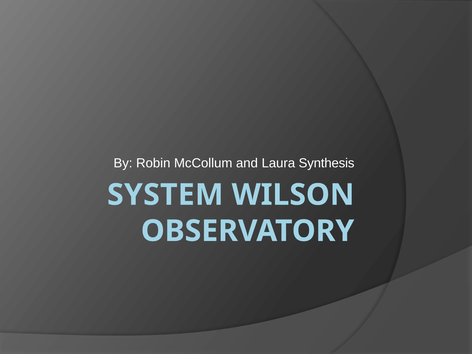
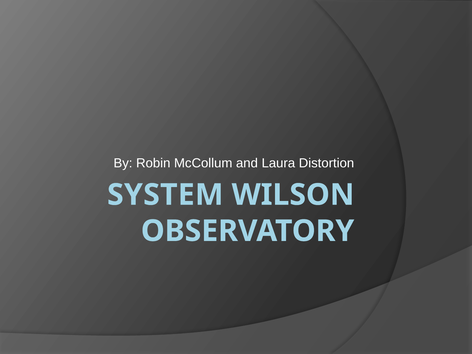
Synthesis: Synthesis -> Distortion
